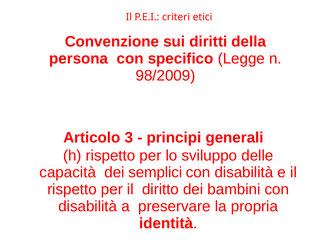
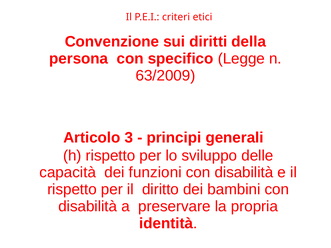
98/2009: 98/2009 -> 63/2009
semplici: semplici -> funzioni
